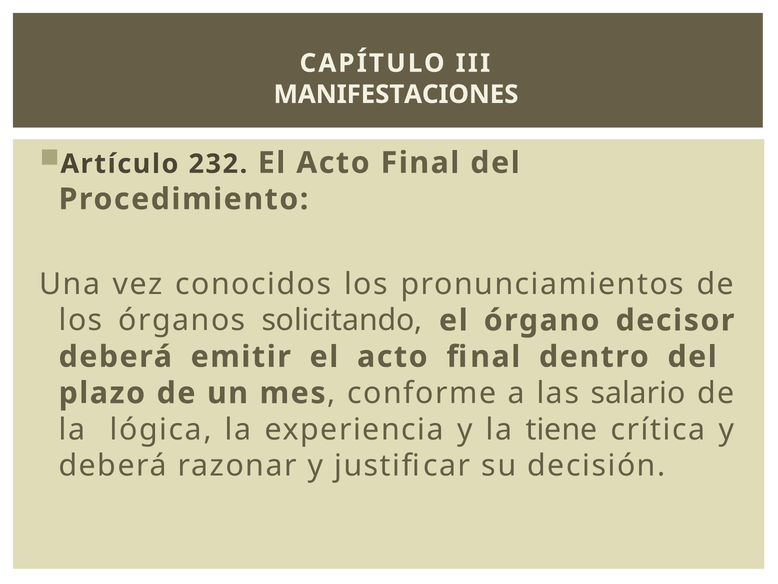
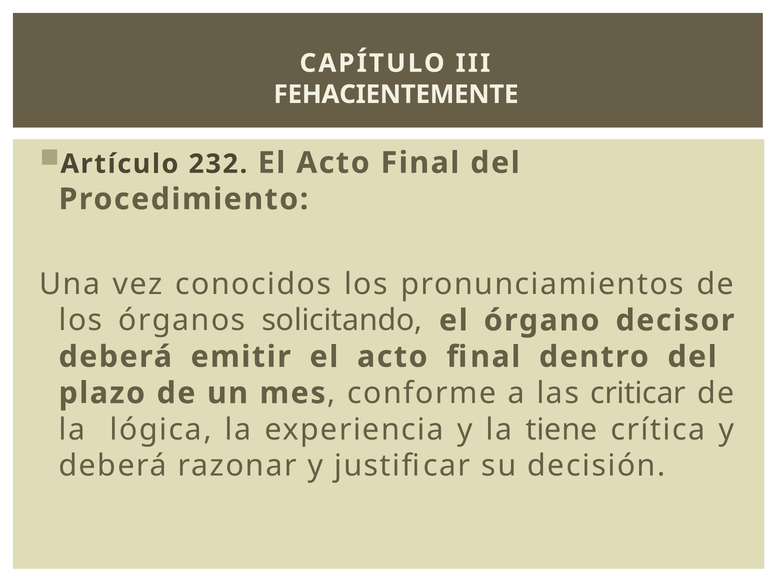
MANIFESTACIONES: MANIFESTACIONES -> FEHACIENTEMENTE
salario: salario -> criticar
